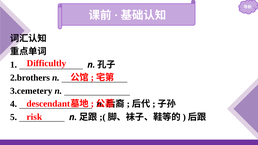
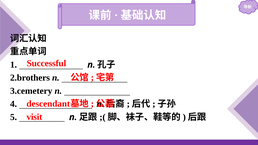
Difficultly: Difficultly -> Successful
risk: risk -> visit
